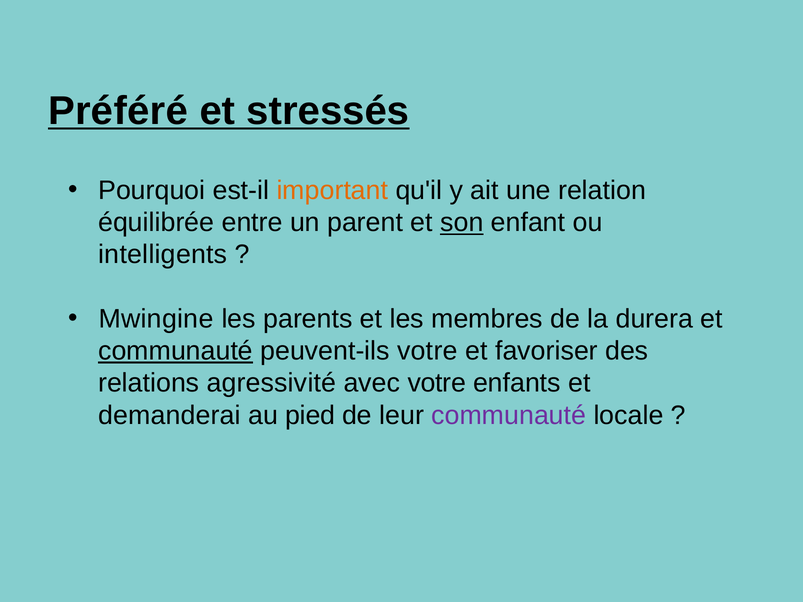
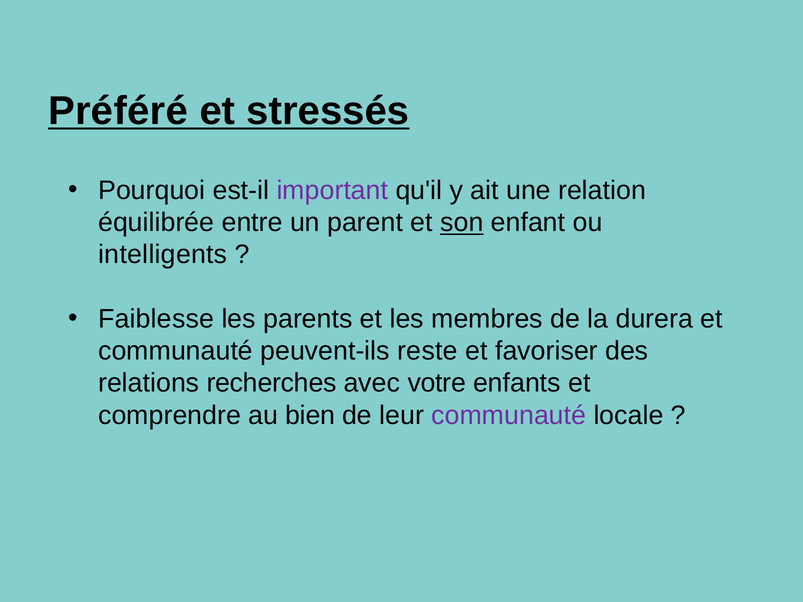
important colour: orange -> purple
Mwingine: Mwingine -> Faiblesse
communauté at (176, 351) underline: present -> none
peuvent-ils votre: votre -> reste
agressivité: agressivité -> recherches
demanderai: demanderai -> comprendre
pied: pied -> bien
